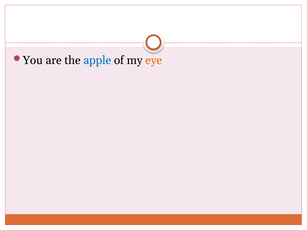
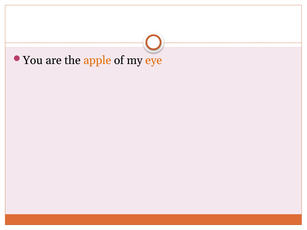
apple colour: blue -> orange
